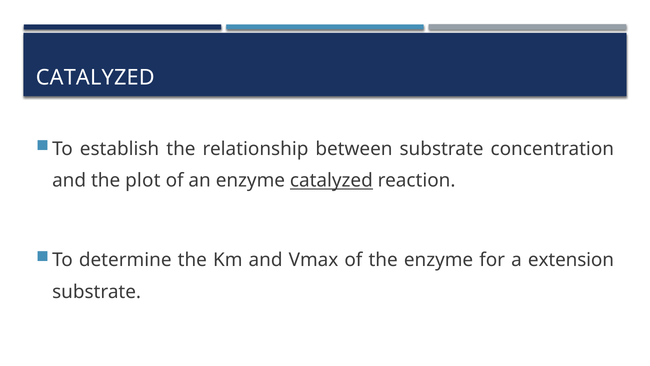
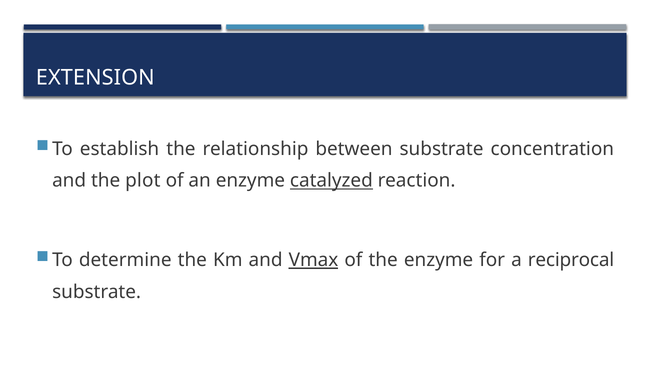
CATALYZED at (95, 78): CATALYZED -> EXTENSION
Vmax underline: none -> present
extension: extension -> reciprocal
